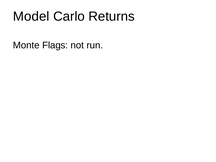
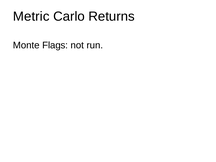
Model: Model -> Metric
